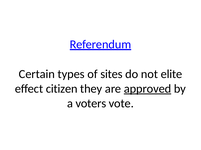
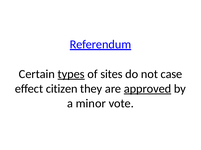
types underline: none -> present
elite: elite -> case
voters: voters -> minor
